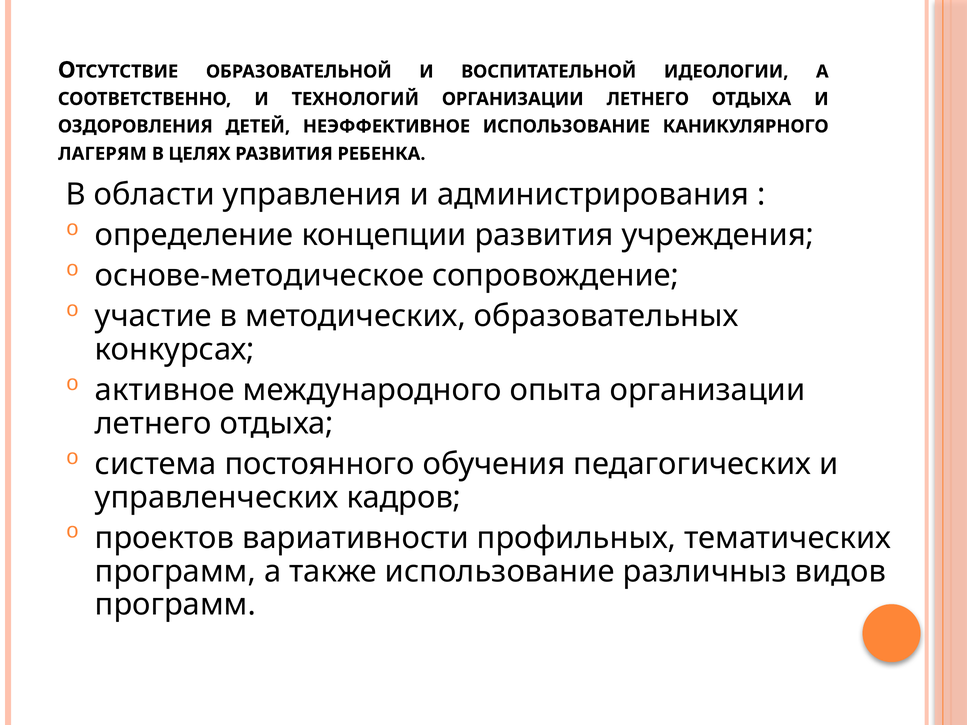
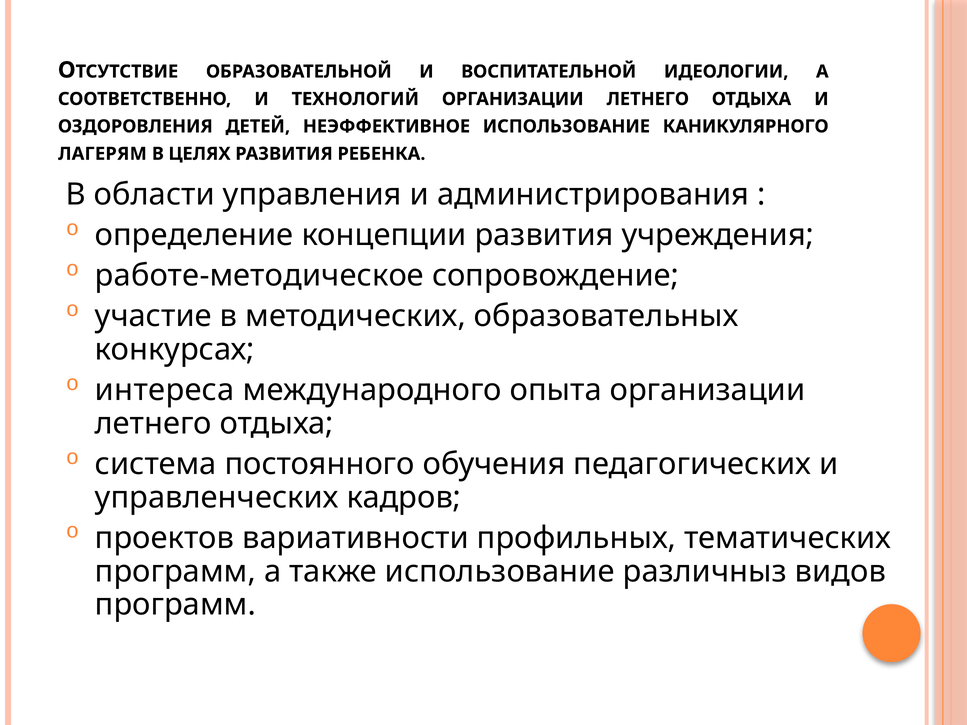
основе-методическое: основе-методическое -> работе-методическое
активное: активное -> интереса
